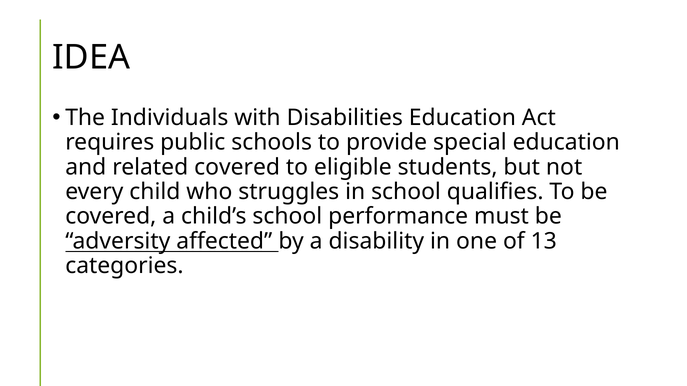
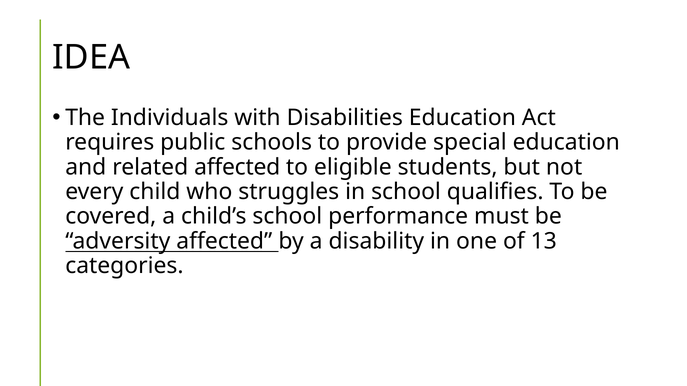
related covered: covered -> affected
